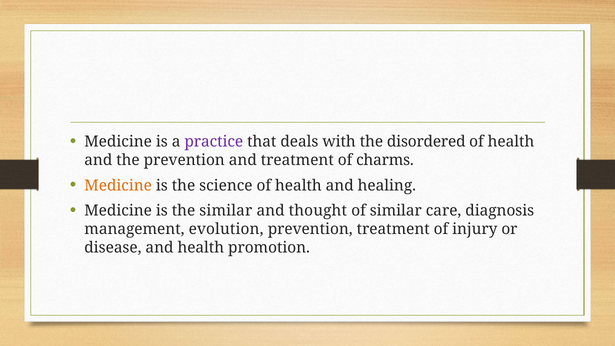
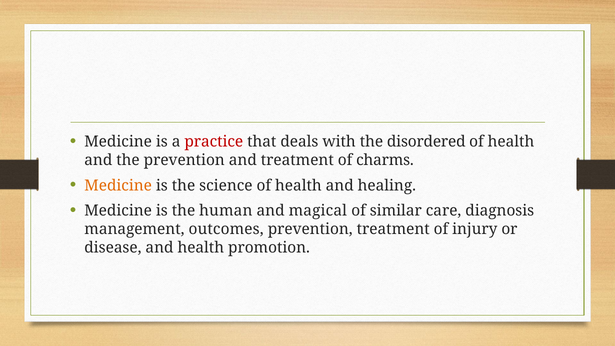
practice colour: purple -> red
the similar: similar -> human
thought: thought -> magical
evolution: evolution -> outcomes
